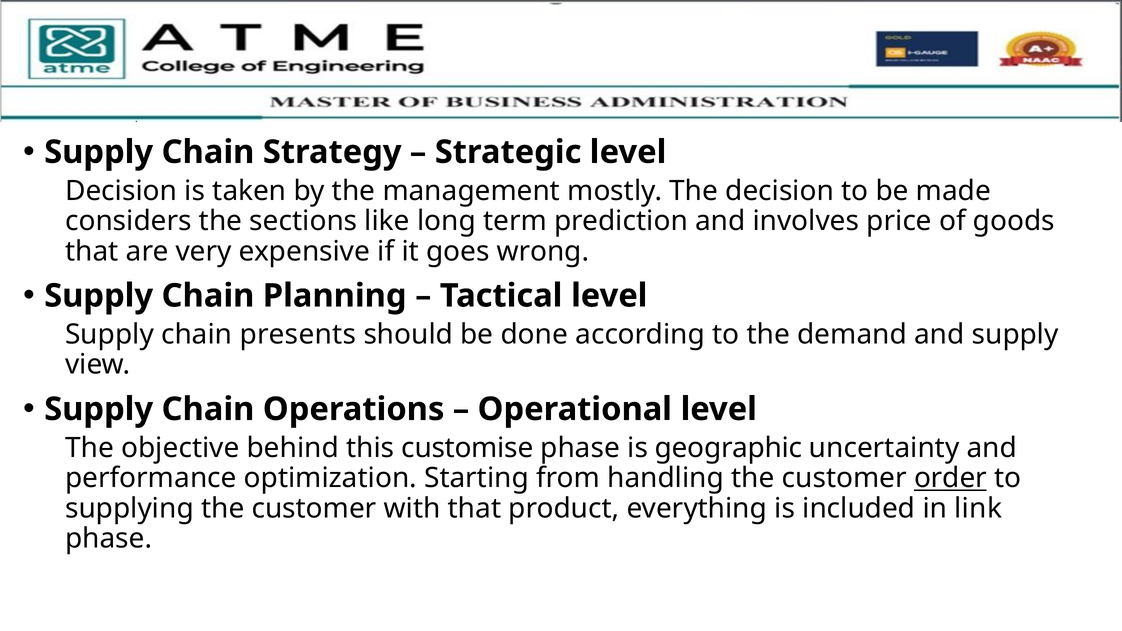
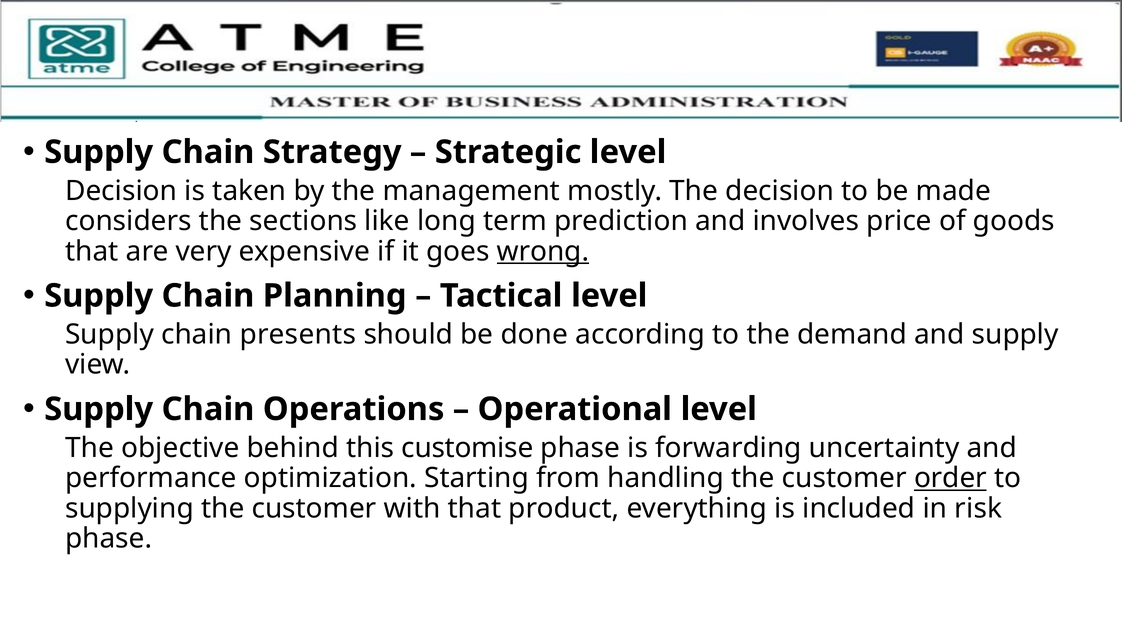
wrong underline: none -> present
geographic: geographic -> forwarding
link: link -> risk
